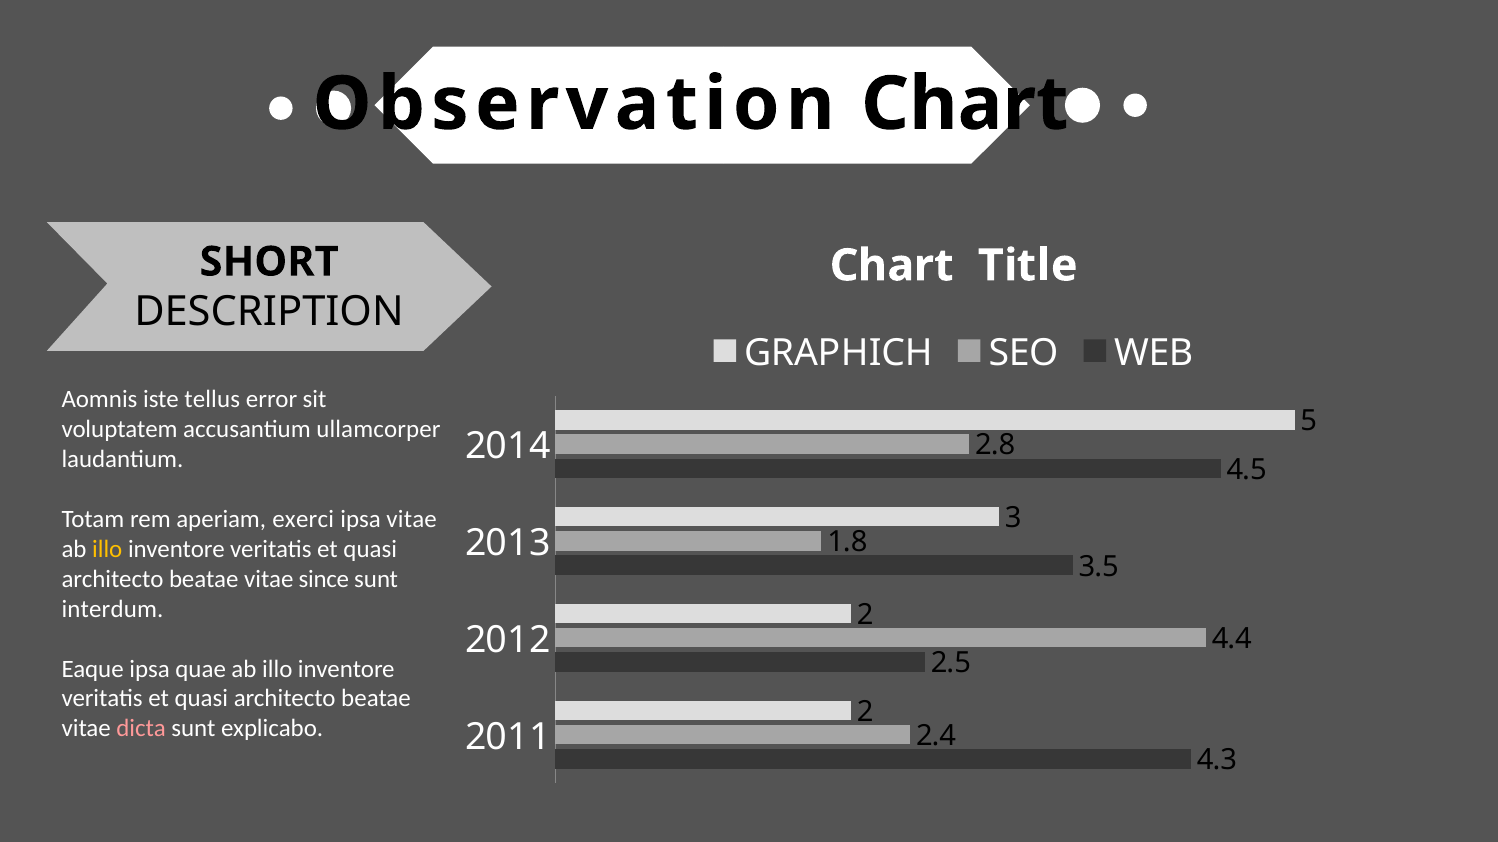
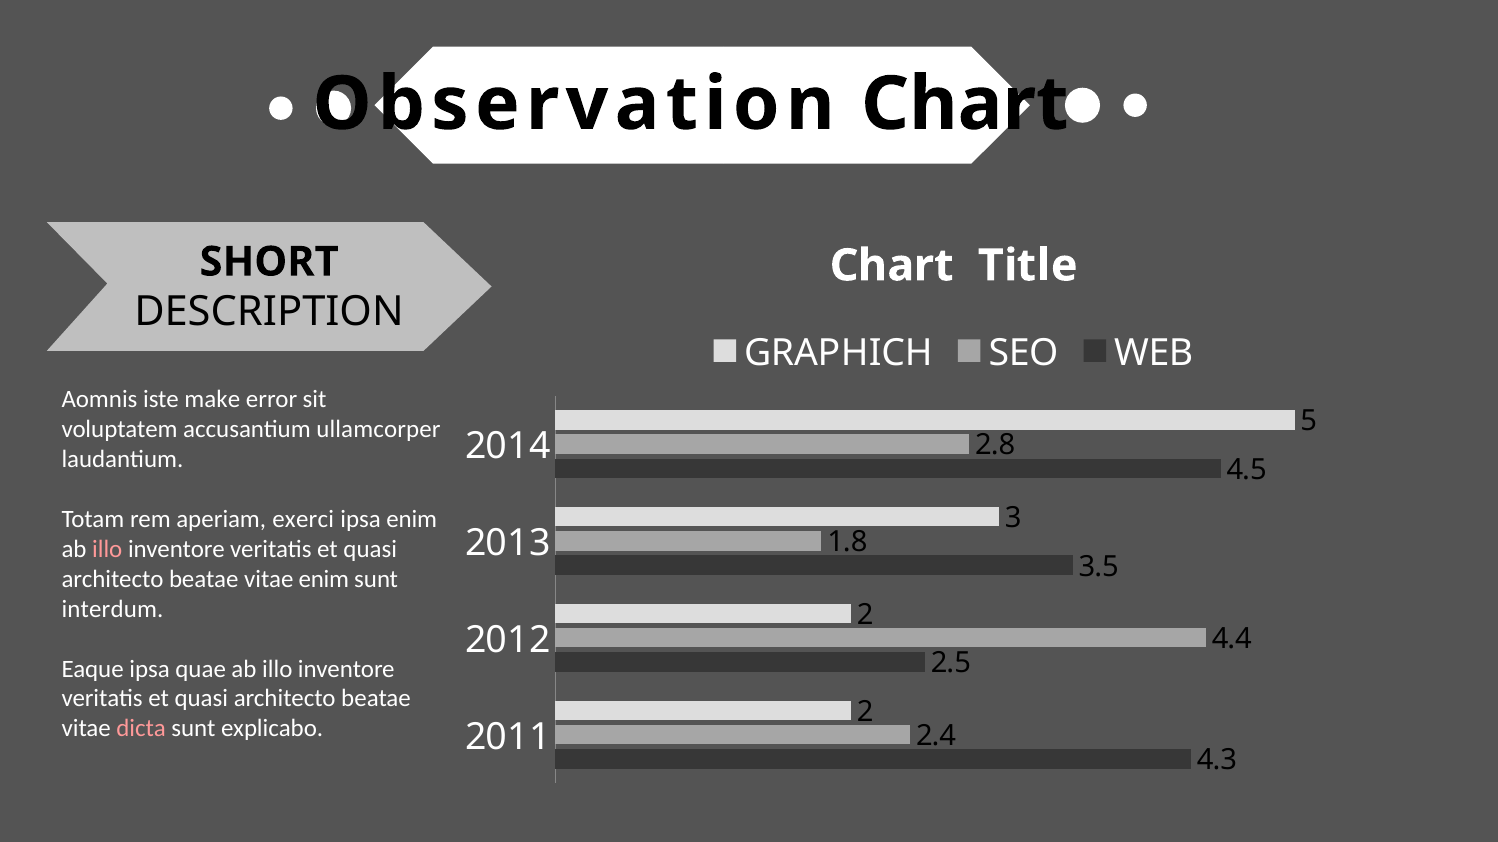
tellus: tellus -> make
ipsa vitae: vitae -> enim
illo at (107, 550) colour: yellow -> pink
vitae since: since -> enim
